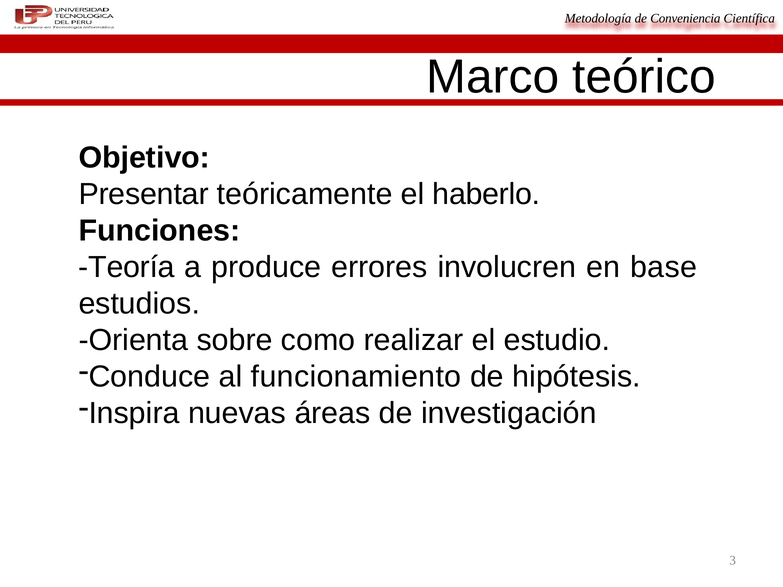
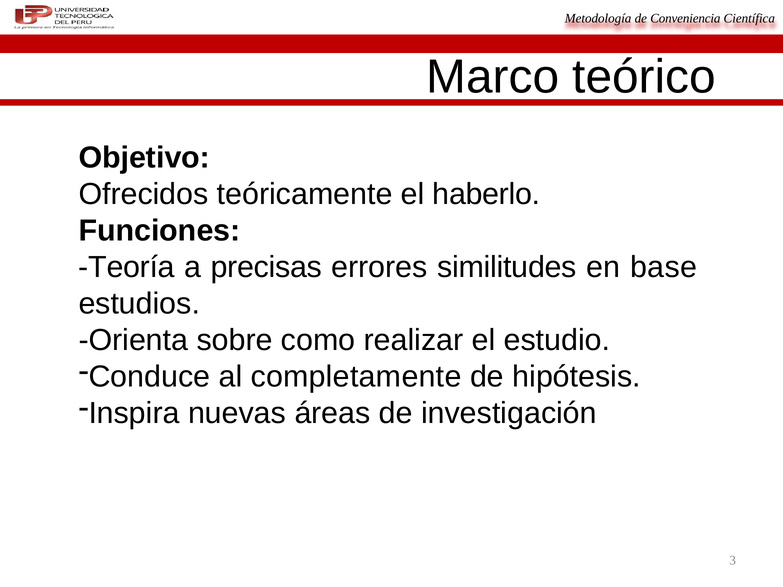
Presentar: Presentar -> Ofrecidos
produce: produce -> precisas
involucren: involucren -> similitudes
funcionamiento: funcionamiento -> completamente
